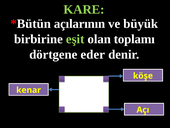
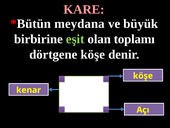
KARE colour: light green -> pink
açılarının: açılarının -> meydana
dörtgene eder: eder -> köşe
